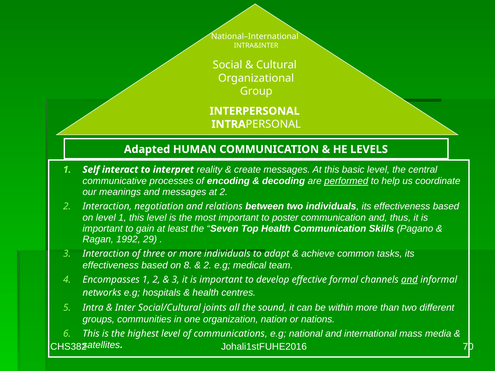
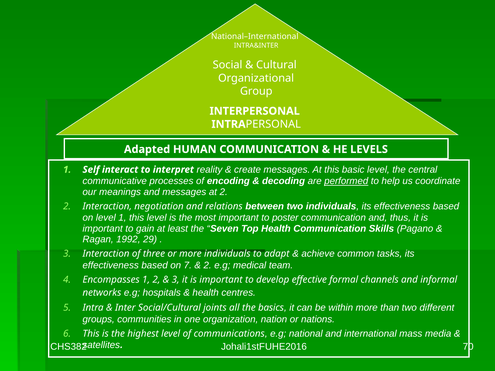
8: 8 -> 7
and at (409, 280) underline: present -> none
sound: sound -> basics
